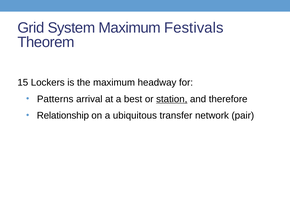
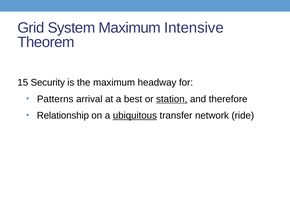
Festivals: Festivals -> Intensive
Lockers: Lockers -> Security
ubiquitous underline: none -> present
pair: pair -> ride
